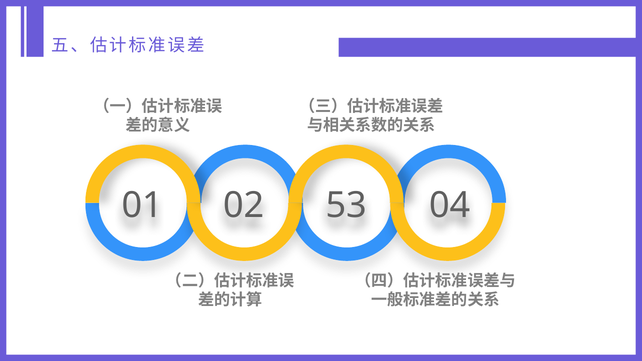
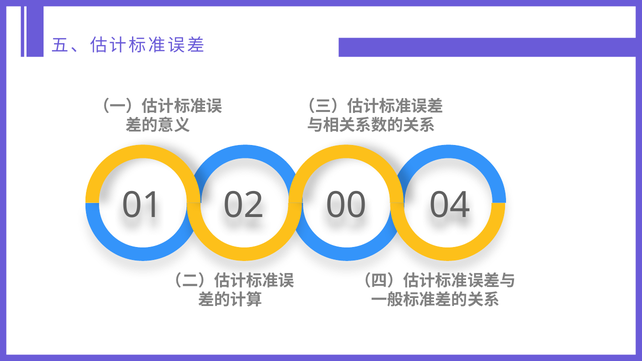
53: 53 -> 00
